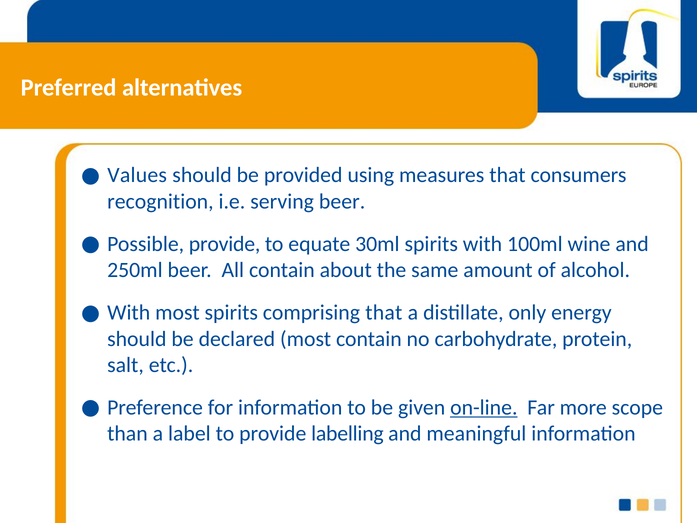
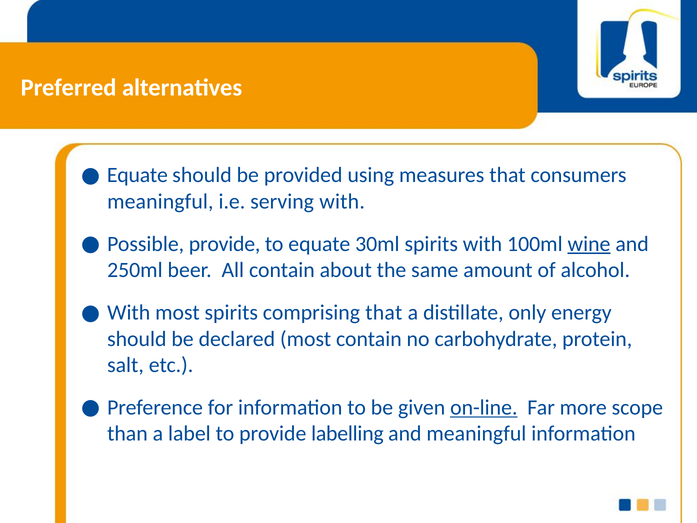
Values at (137, 175): Values -> Equate
recognition at (160, 201): recognition -> meaningful
serving beer: beer -> with
wine underline: none -> present
